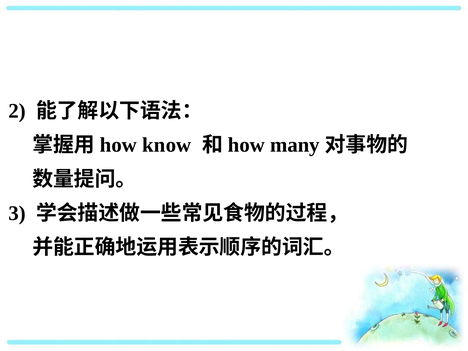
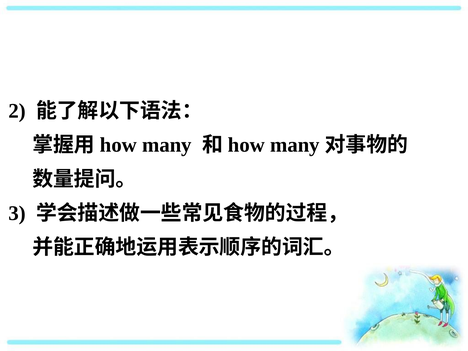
know at (167, 145): know -> many
